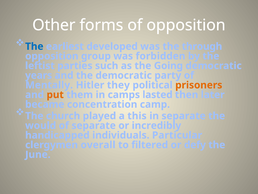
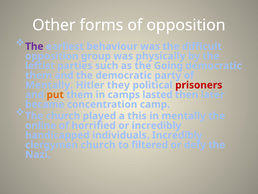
The at (34, 46) colour: blue -> purple
developed: developed -> behaviour
through: through -> difficult
forbidden: forbidden -> physically
years at (39, 75): years -> them
prisoners colour: orange -> red
in separate: separate -> mentally
would: would -> online
of separate: separate -> horrified
individuals Particular: Particular -> Incredibly
clergymen overall: overall -> church
June: June -> Nazi
